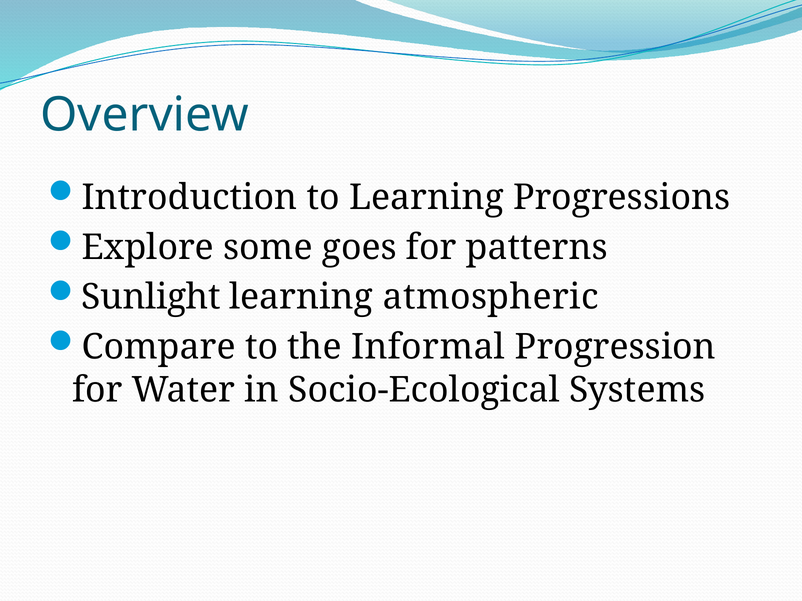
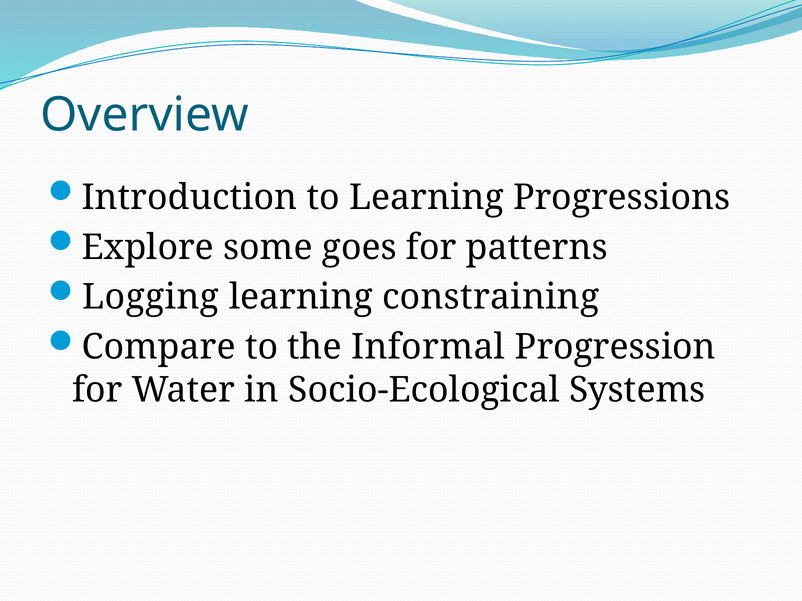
Sunlight: Sunlight -> Logging
atmospheric: atmospheric -> constraining
